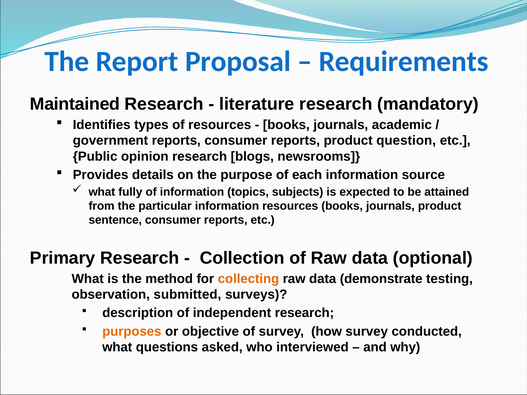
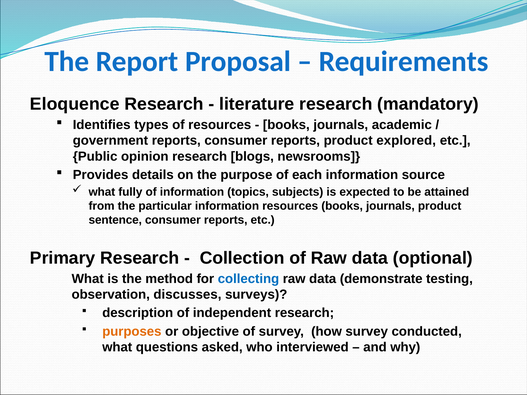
Maintained: Maintained -> Eloquence
question: question -> explored
collecting colour: orange -> blue
submitted: submitted -> discusses
